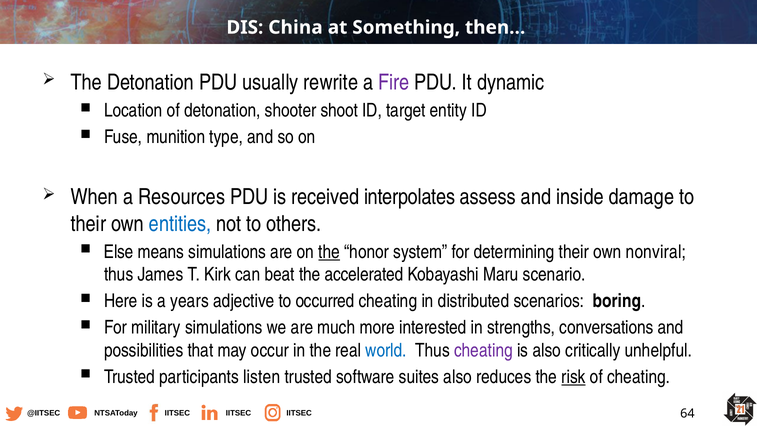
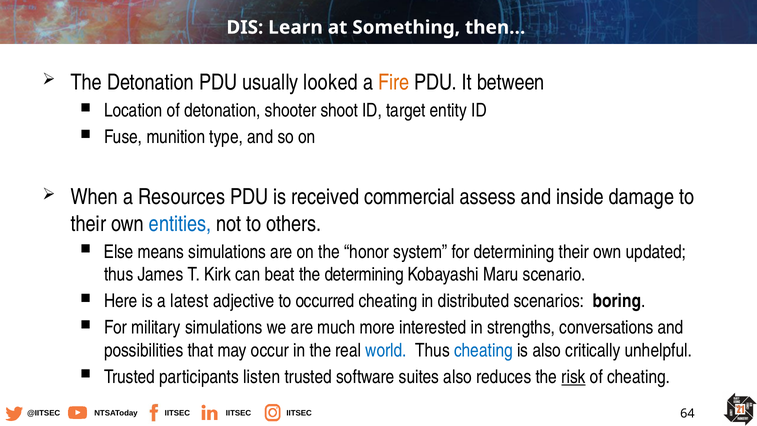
China: China -> Learn
rewrite: rewrite -> looked
Fire colour: purple -> orange
dynamic: dynamic -> between
interpolates: interpolates -> commercial
the at (329, 252) underline: present -> none
nonviral: nonviral -> updated
the accelerated: accelerated -> determining
years: years -> latest
cheating at (483, 350) colour: purple -> blue
